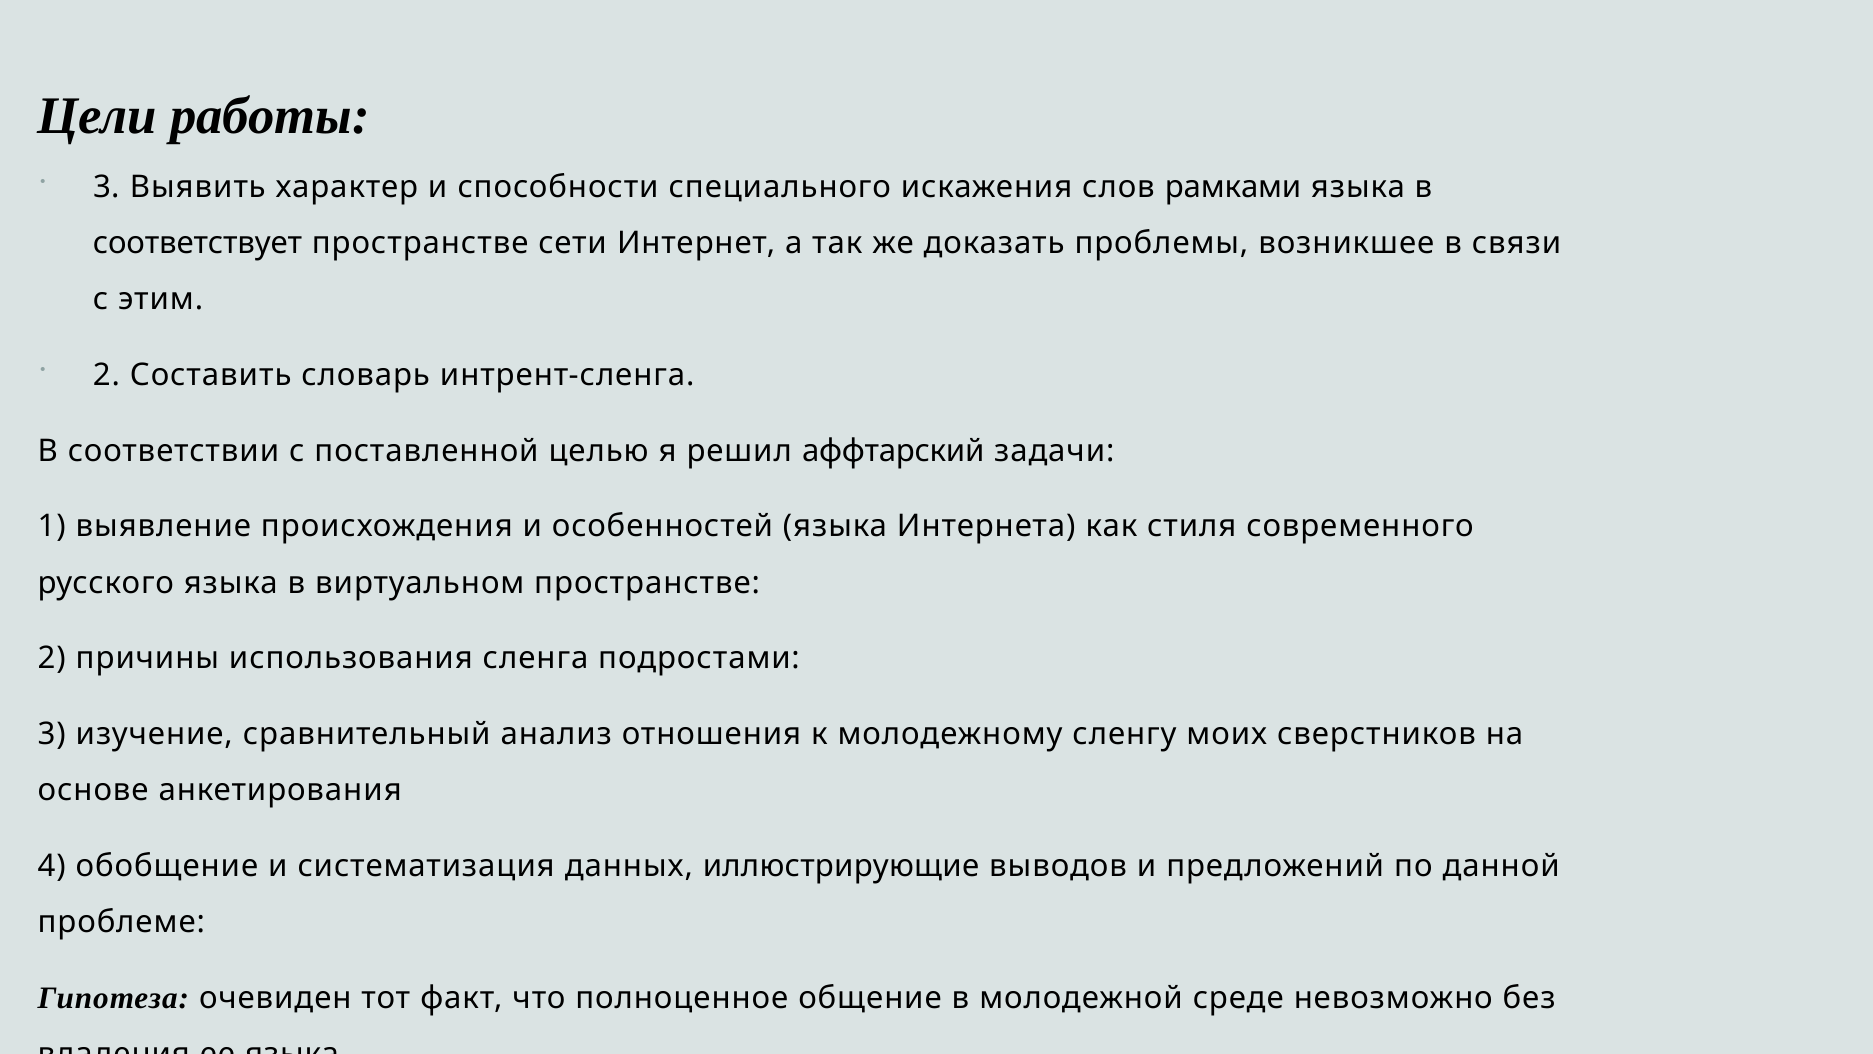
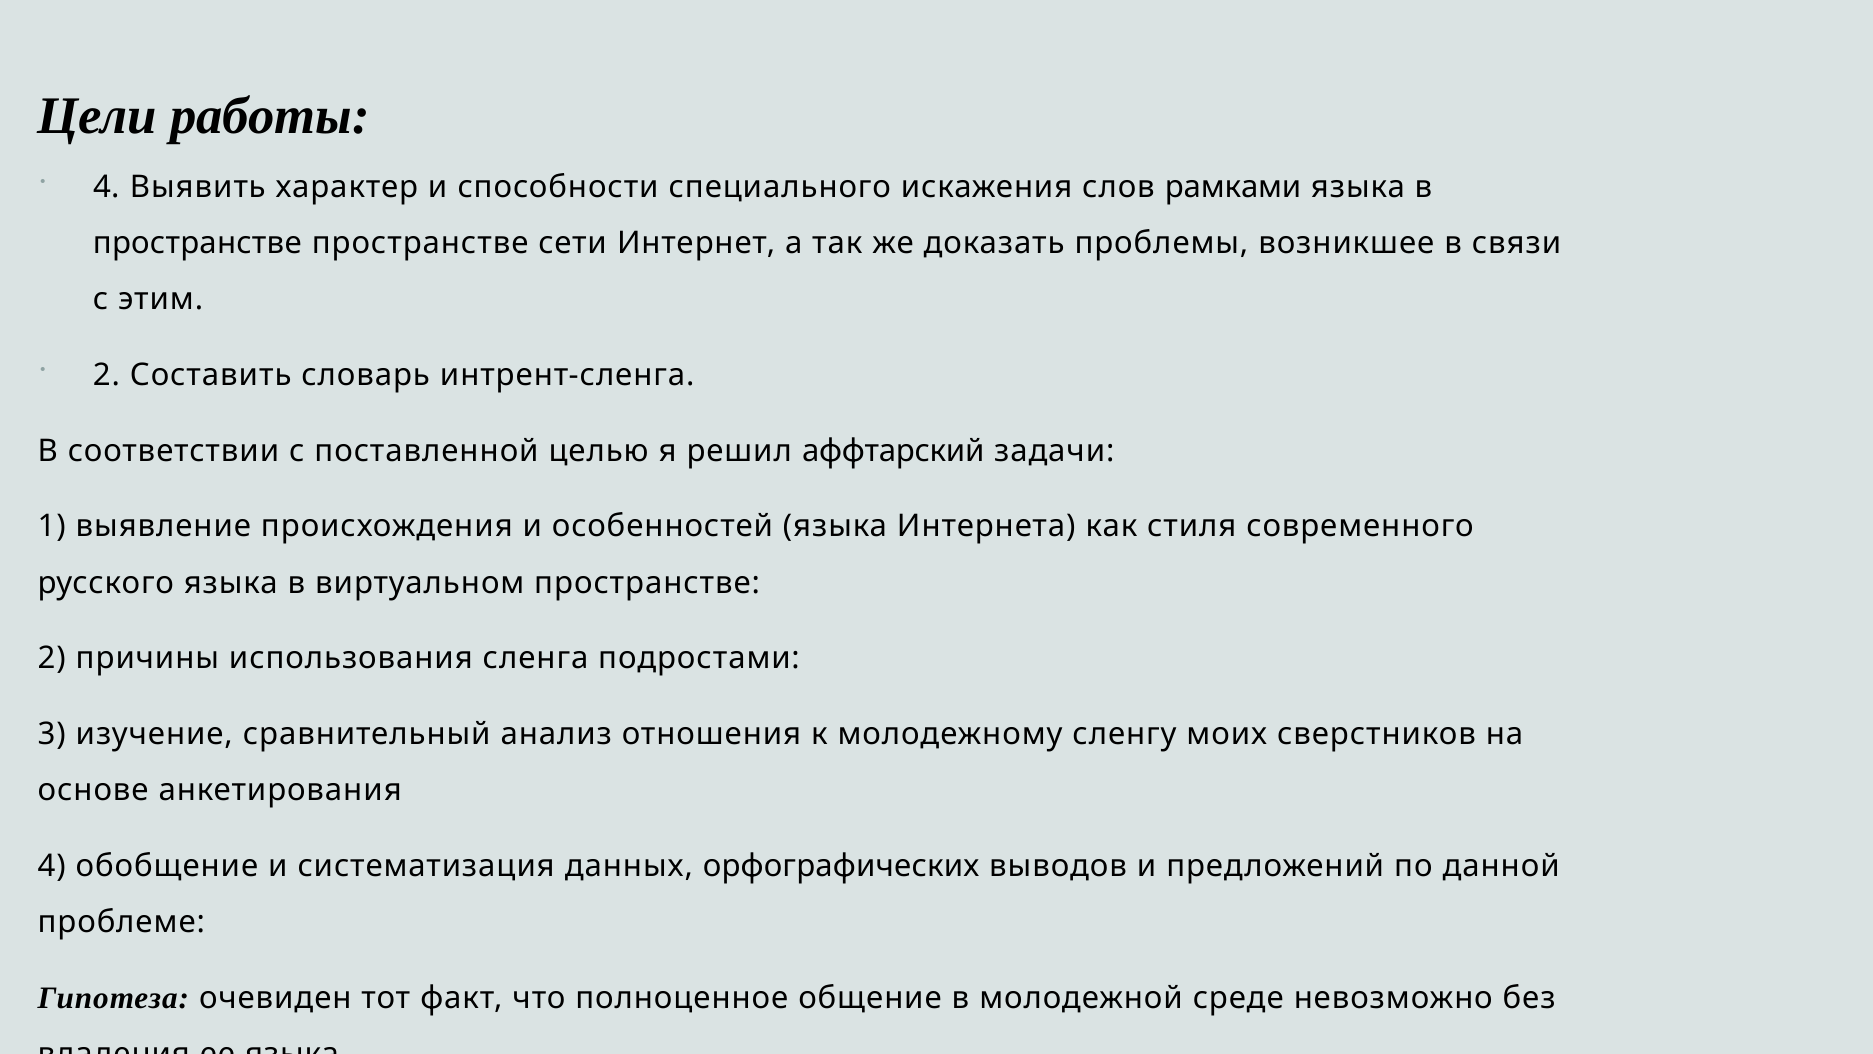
3 at (106, 187): 3 -> 4
соответствует at (198, 243): соответствует -> пространстве
иллюстрирующие: иллюстрирующие -> орфографических
